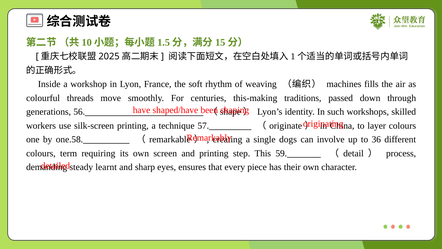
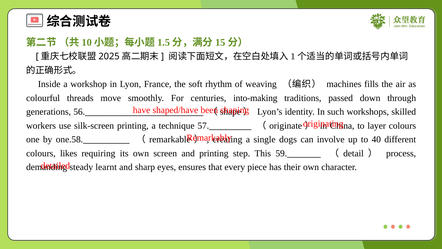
this-making: this-making -> into-making
36: 36 -> 40
term: term -> likes
